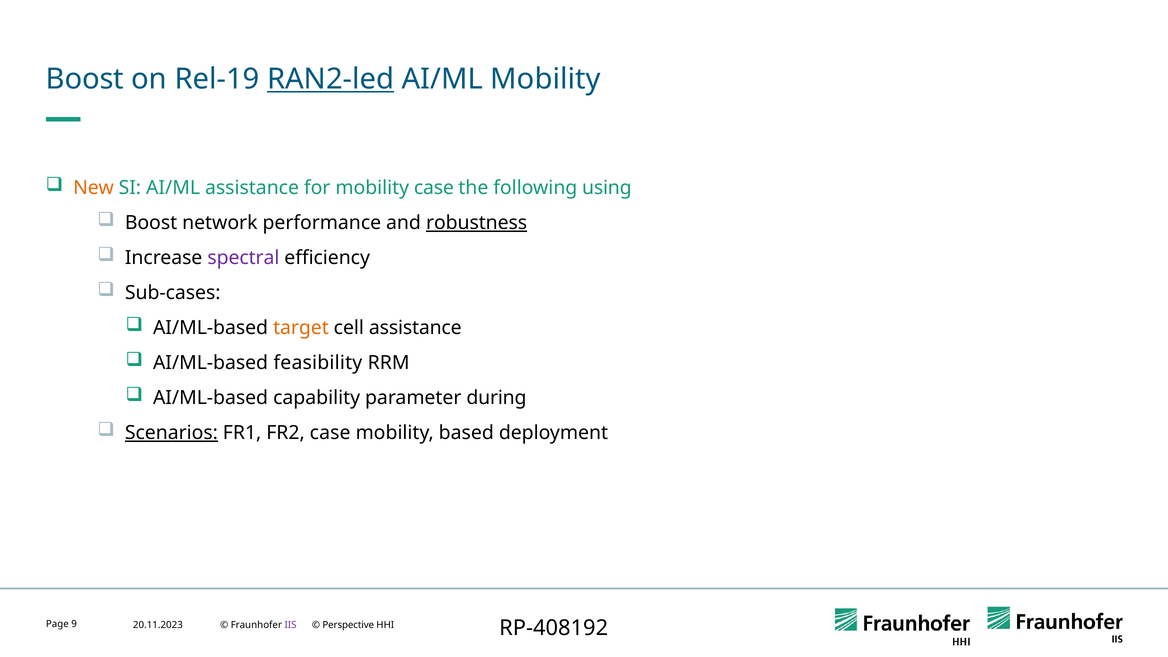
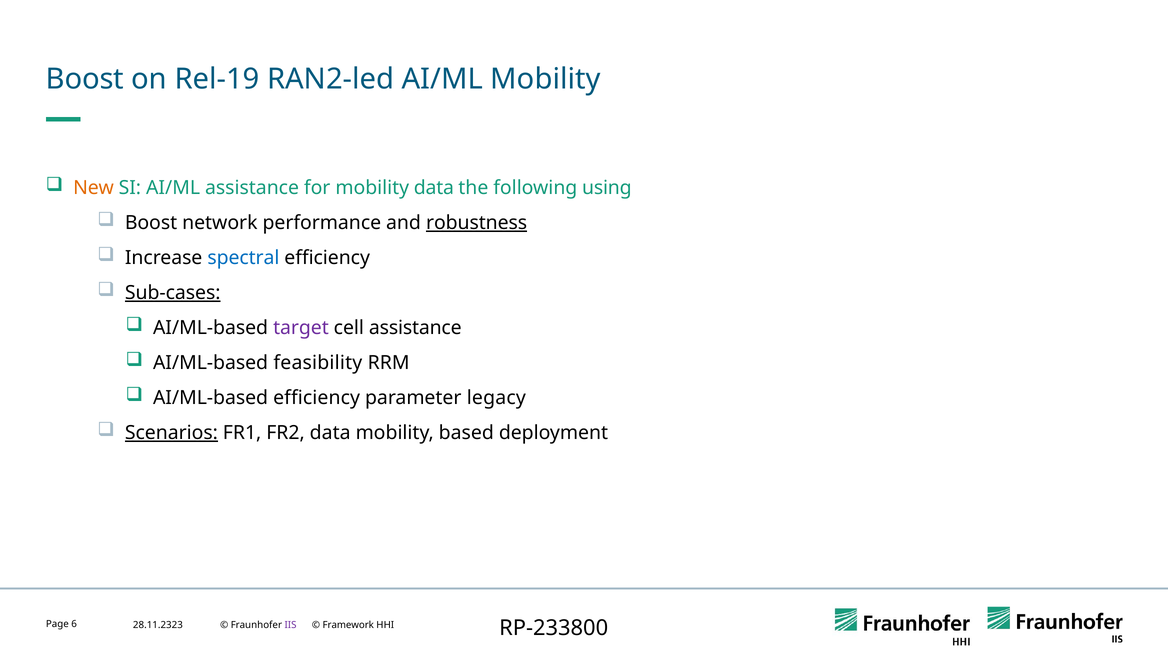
RAN2-led underline: present -> none
mobility case: case -> data
spectral colour: purple -> blue
Sub-cases underline: none -> present
target colour: orange -> purple
AI/ML-based capability: capability -> efficiency
during: during -> legacy
FR2 case: case -> data
9: 9 -> 6
RP-408192: RP-408192 -> RP-233800
20.11.2023: 20.11.2023 -> 28.11.2323
Perspective: Perspective -> Framework
